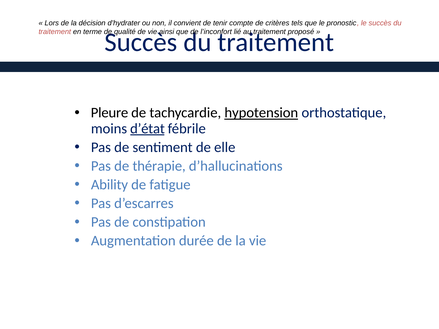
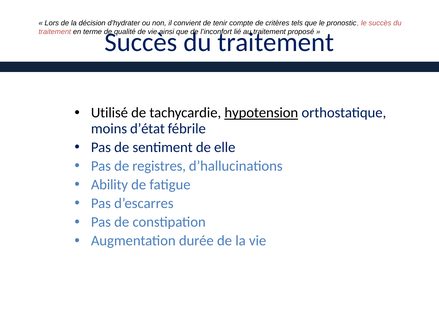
Pleure: Pleure -> Utilisé
d’état underline: present -> none
thérapie: thérapie -> registres
